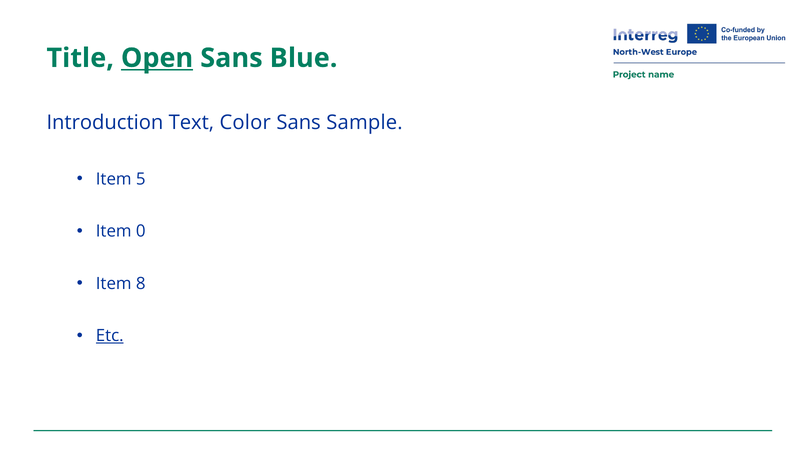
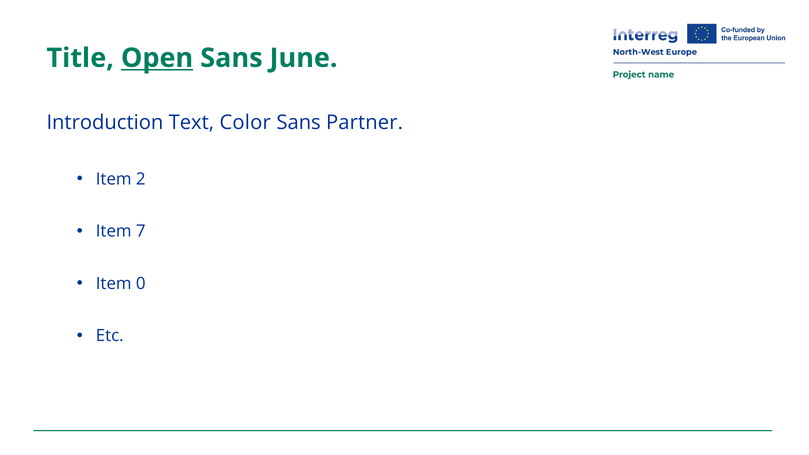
Blue: Blue -> June
Sample: Sample -> Partner
5: 5 -> 2
0: 0 -> 7
8: 8 -> 0
Etc underline: present -> none
